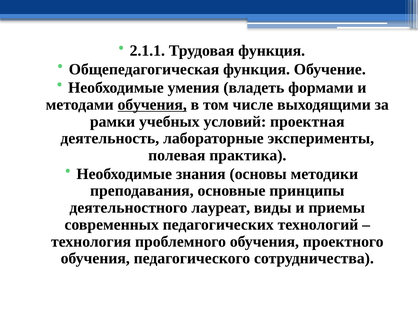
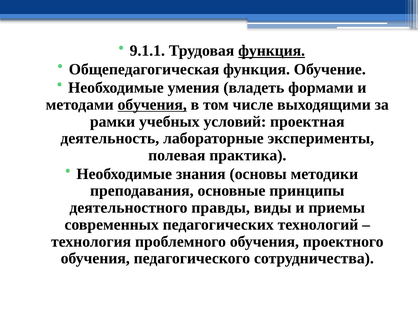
2.1.1: 2.1.1 -> 9.1.1
функция at (272, 51) underline: none -> present
лауреат: лауреат -> правды
